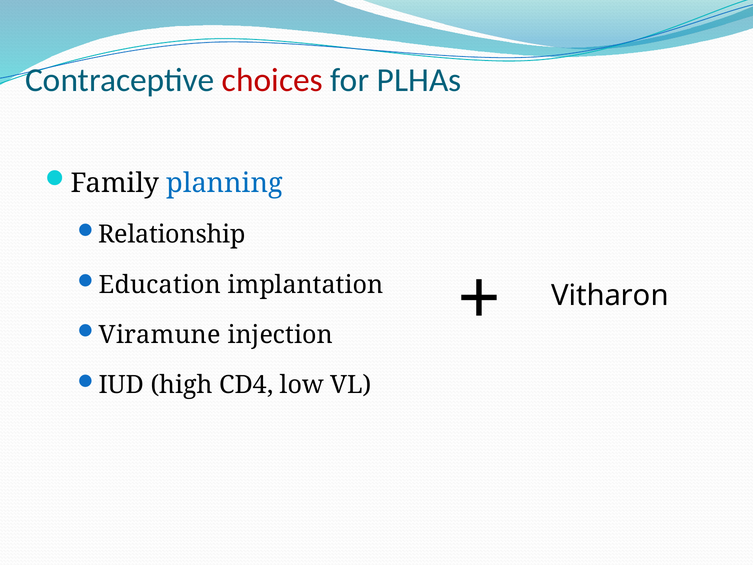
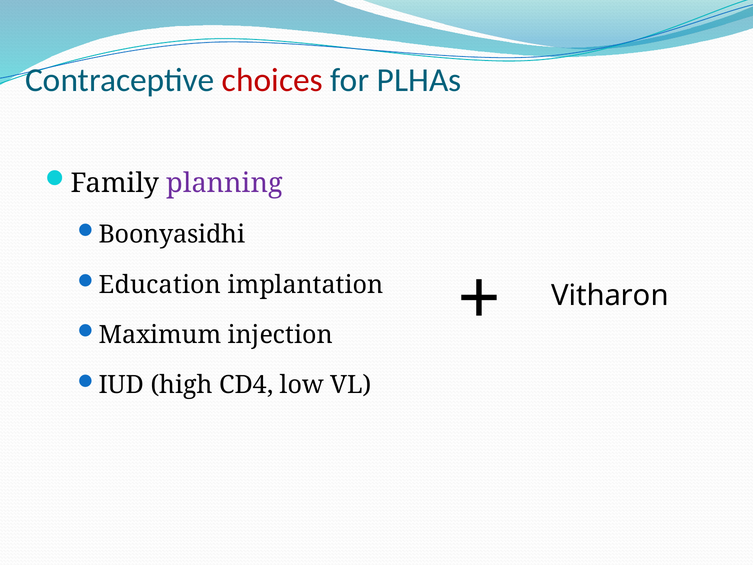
planning colour: blue -> purple
Relationship: Relationship -> Boonyasidhi
Viramune: Viramune -> Maximum
